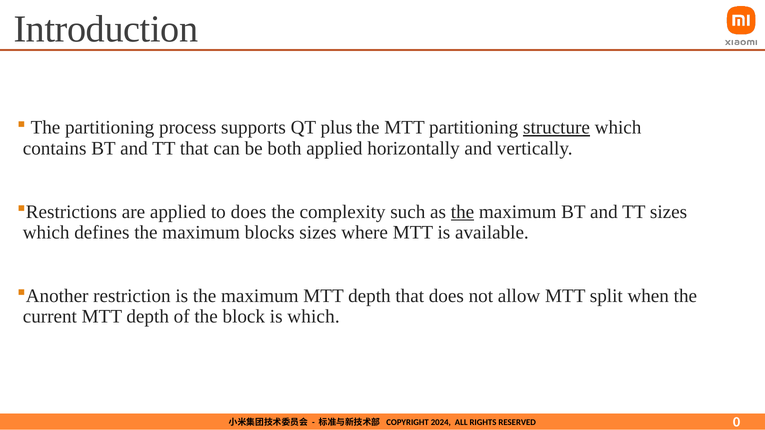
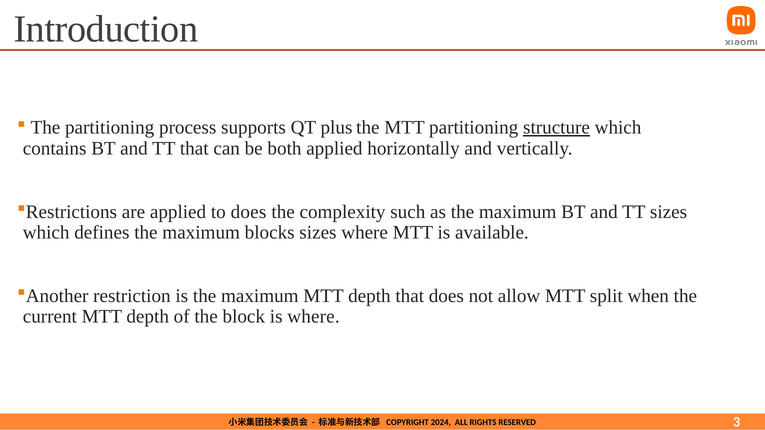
the at (462, 212) underline: present -> none
is which: which -> where
0: 0 -> 3
